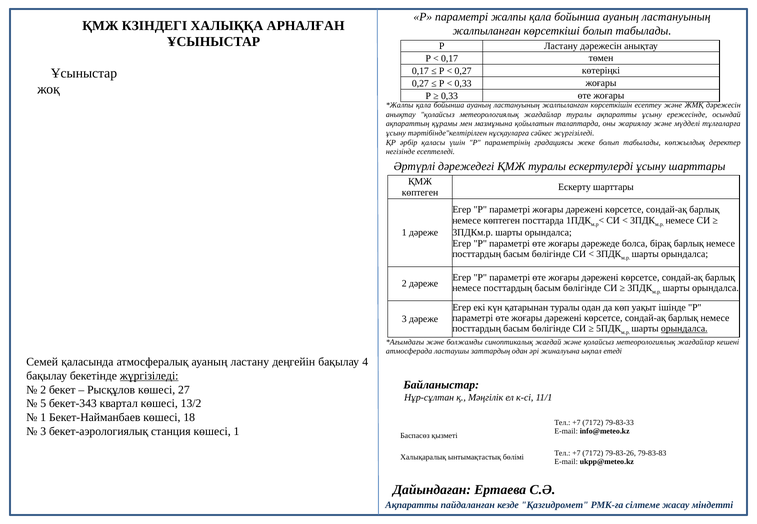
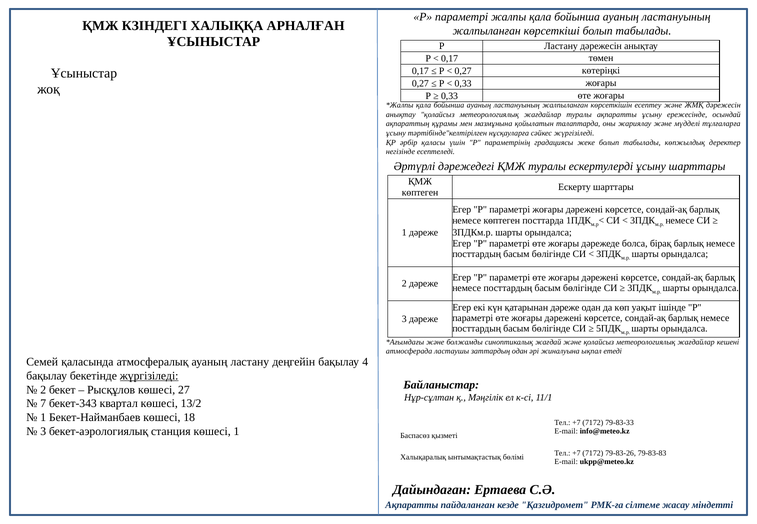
қатарынан туралы: туралы -> дәреже
орындалса at (684, 329) underline: present -> none
5: 5 -> 7
